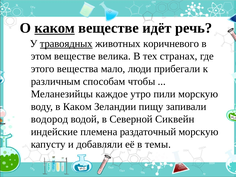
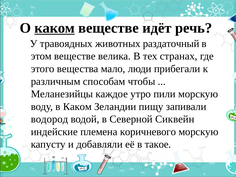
травоядных underline: present -> none
коричневого: коричневого -> раздаточный
раздаточный: раздаточный -> коричневого
темы: темы -> такое
